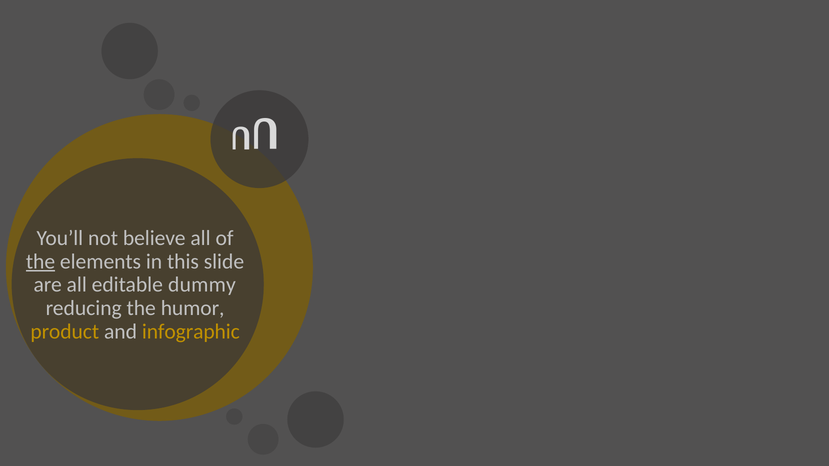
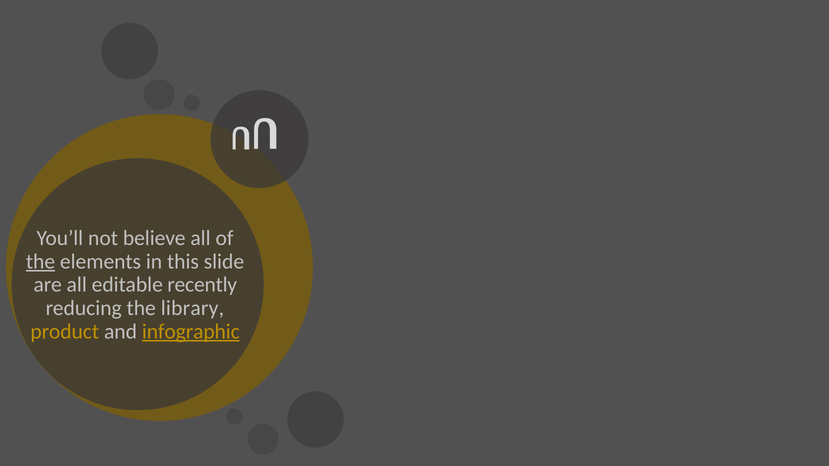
dummy: dummy -> recently
humor: humor -> library
infographic underline: none -> present
